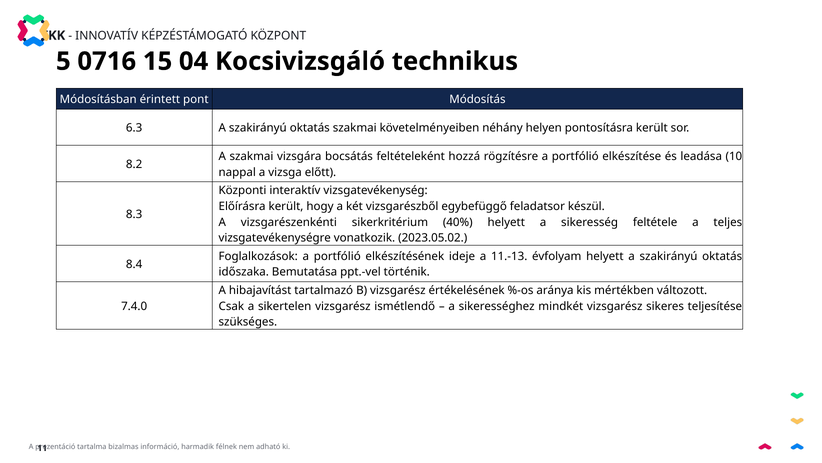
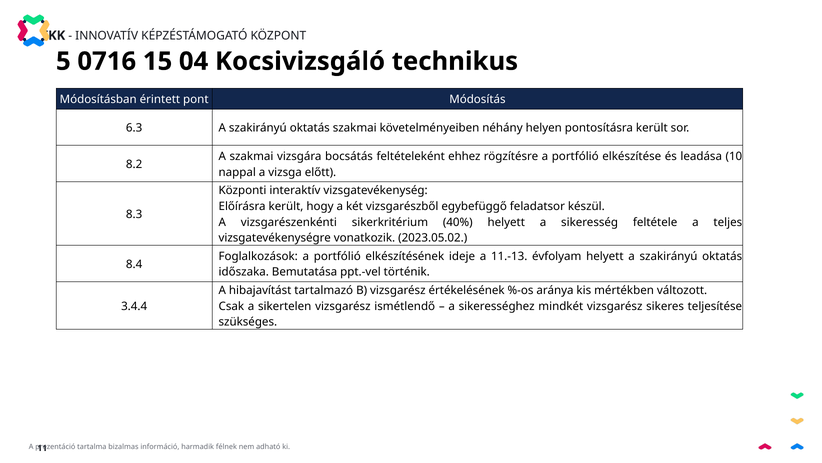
hozzá: hozzá -> ehhez
7.4.0: 7.4.0 -> 3.4.4
